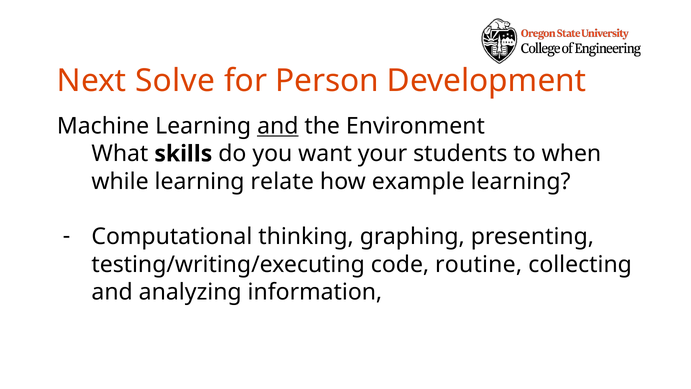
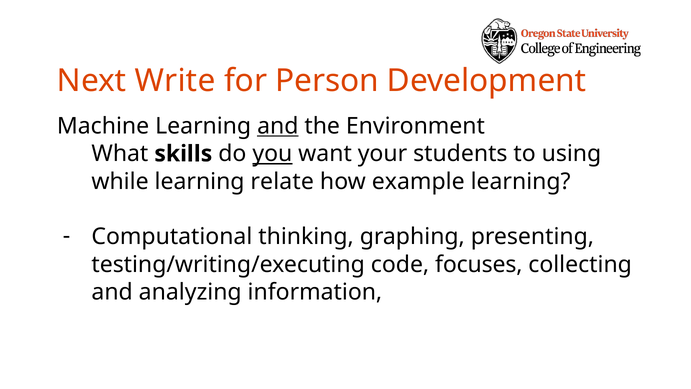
Solve: Solve -> Write
you underline: none -> present
when: when -> using
routine: routine -> focuses
